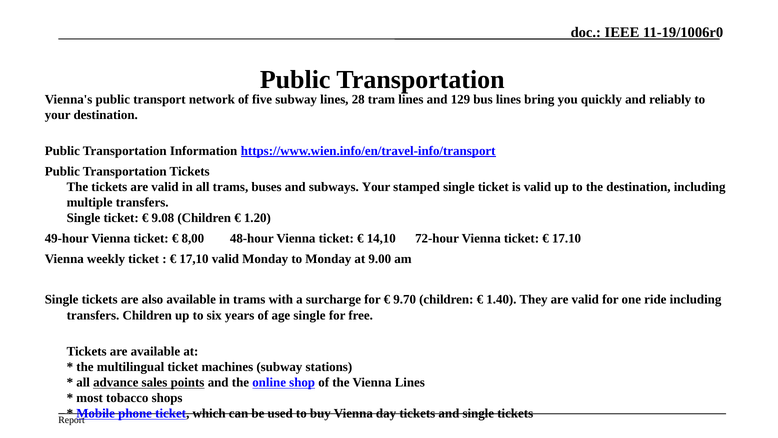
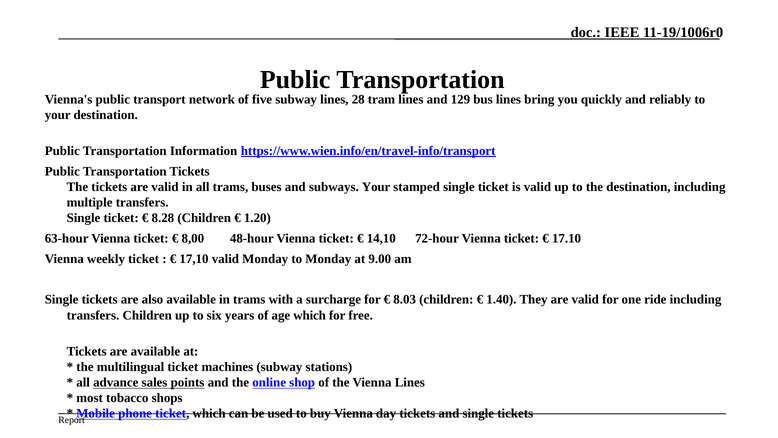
9.08: 9.08 -> 8.28
49-hour: 49-hour -> 63-hour
9.70: 9.70 -> 8.03
age single: single -> which
